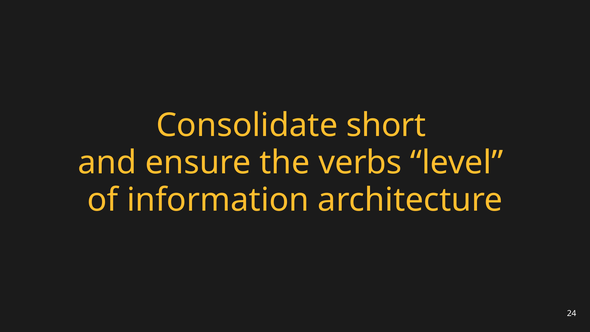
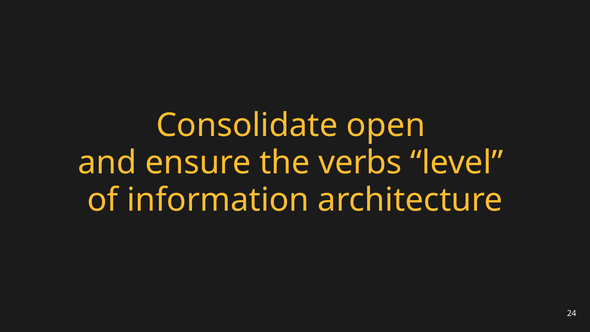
short: short -> open
